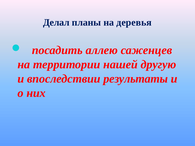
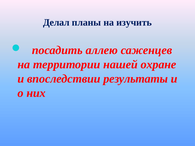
деревья: деревья -> изучить
другую: другую -> охране
